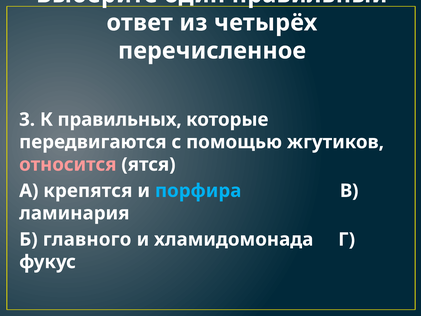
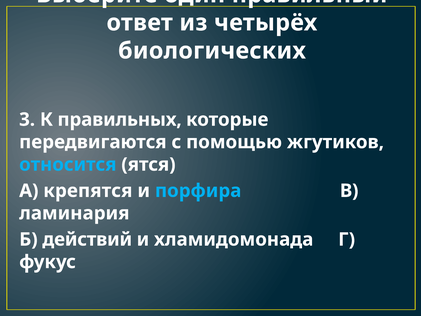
перечисленное: перечисленное -> биологических
относится colour: pink -> light blue
главного: главного -> действий
